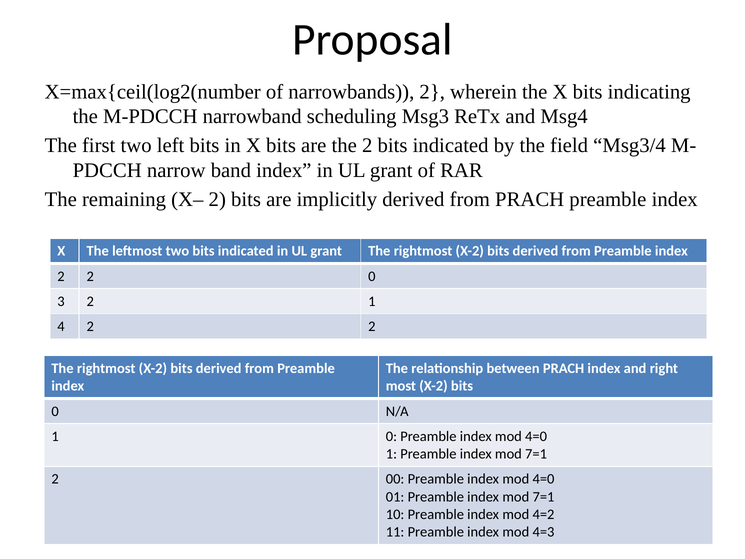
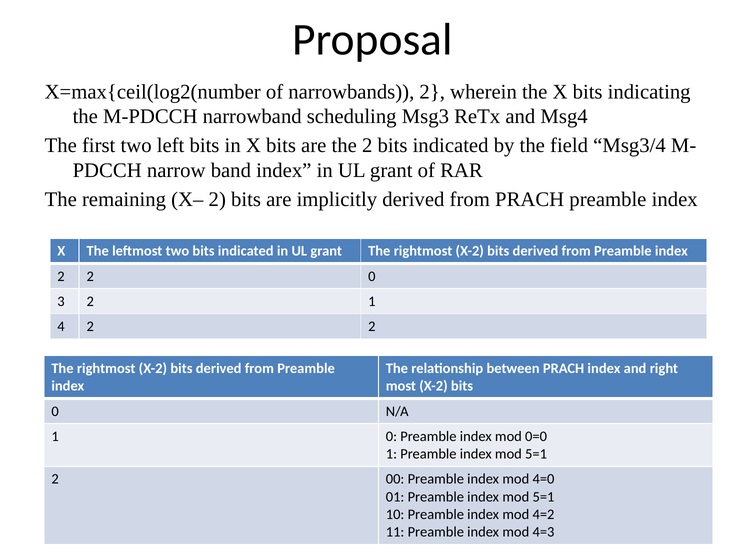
4=0 at (536, 436): 4=0 -> 0=0
7=1 at (536, 454): 7=1 -> 5=1
7=1 at (543, 497): 7=1 -> 5=1
